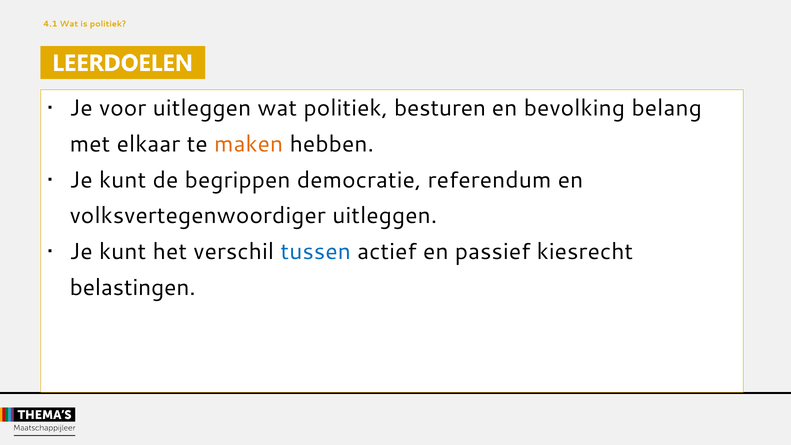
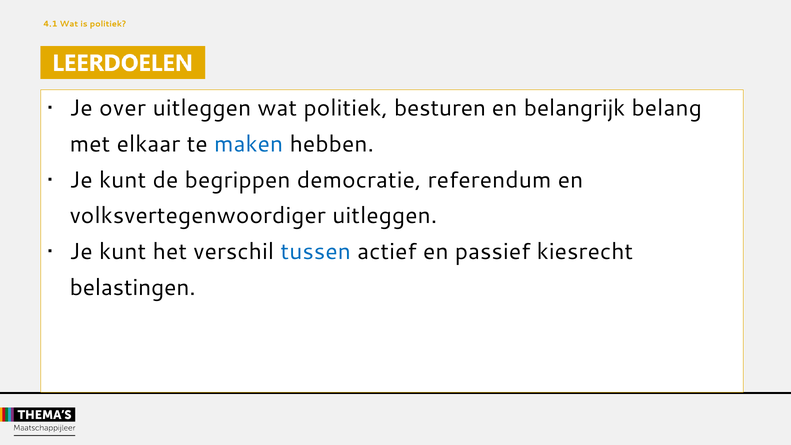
voor: voor -> over
bevolking: bevolking -> belangrijk
maken colour: orange -> blue
